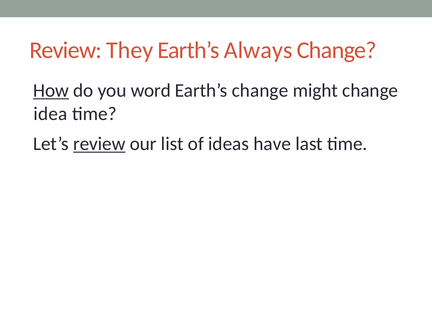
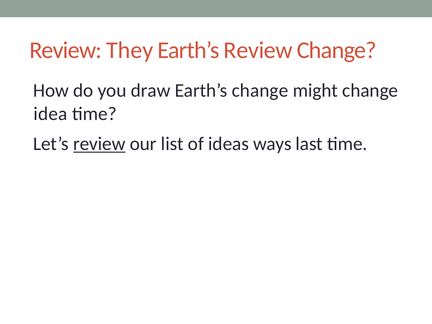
Earth’s Always: Always -> Review
How underline: present -> none
word: word -> draw
have: have -> ways
